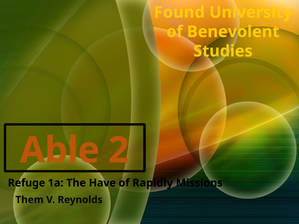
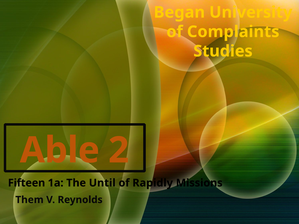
Found: Found -> Began
Benevolent: Benevolent -> Complaints
Refuge: Refuge -> Fifteen
Have: Have -> Until
